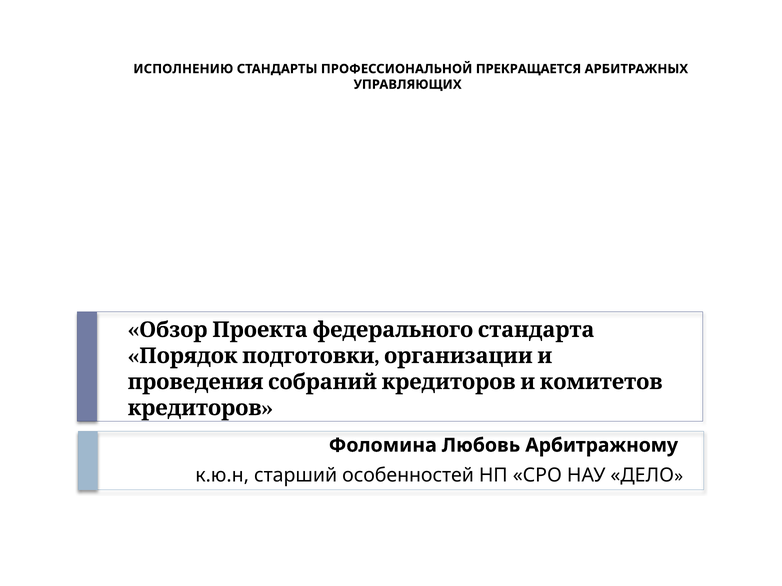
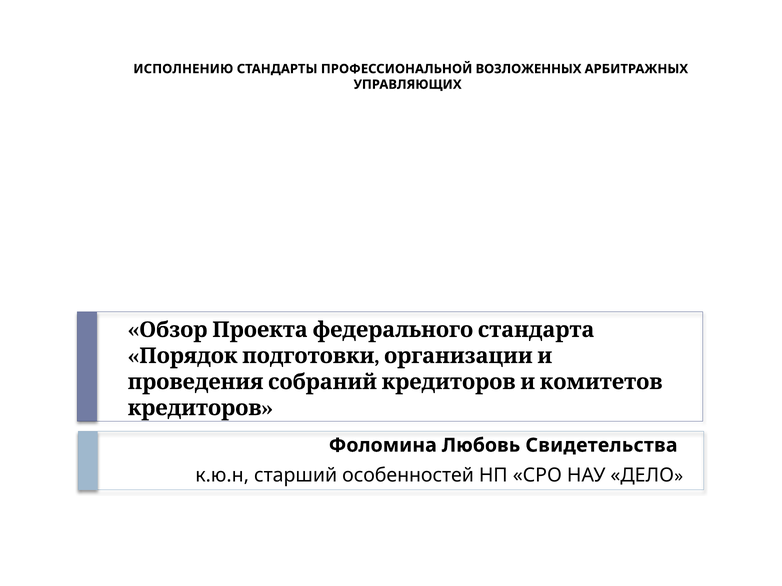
ПРЕКРАЩАЕТСЯ: ПРЕКРАЩАЕТСЯ -> ВОЗЛОЖЕННЫХ
Арбитражному: Арбитражному -> Свидетельства
